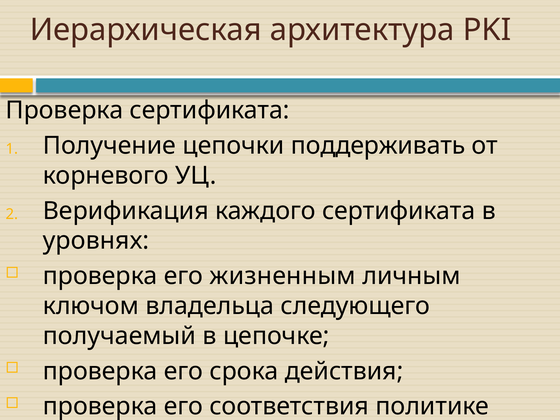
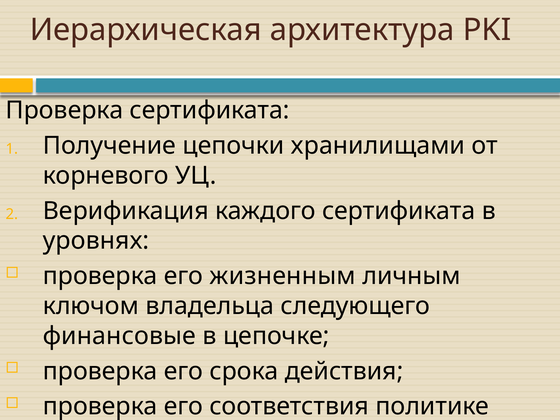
поддерживать: поддерживать -> хранилищами
получаемый: получаемый -> финансовые
